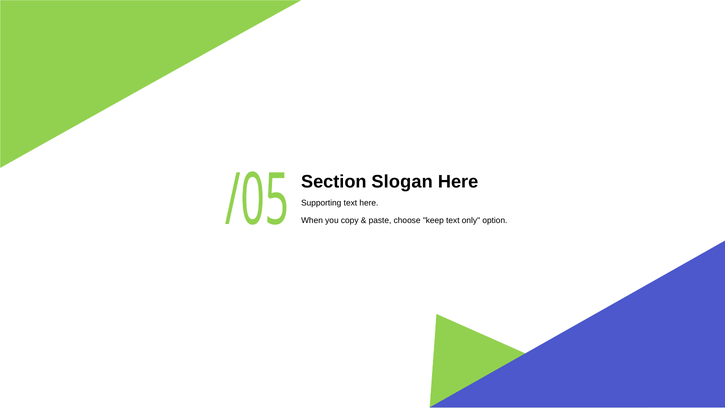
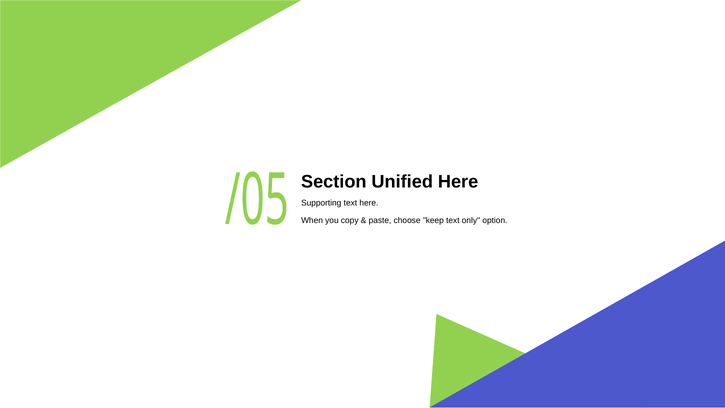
Slogan: Slogan -> Unified
